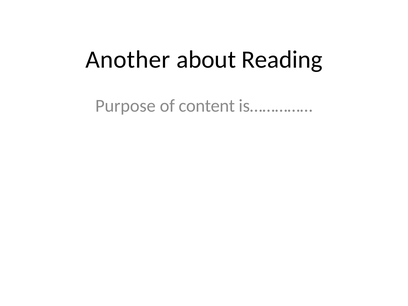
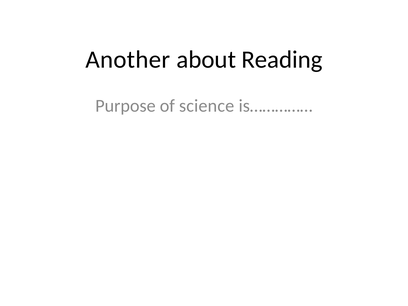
content: content -> science
